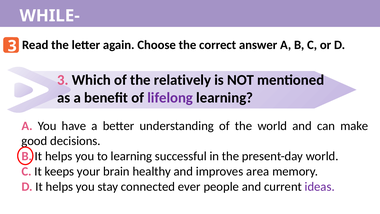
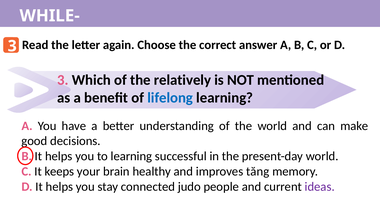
lifelong colour: purple -> blue
area: area -> tăng
ever: ever -> judo
